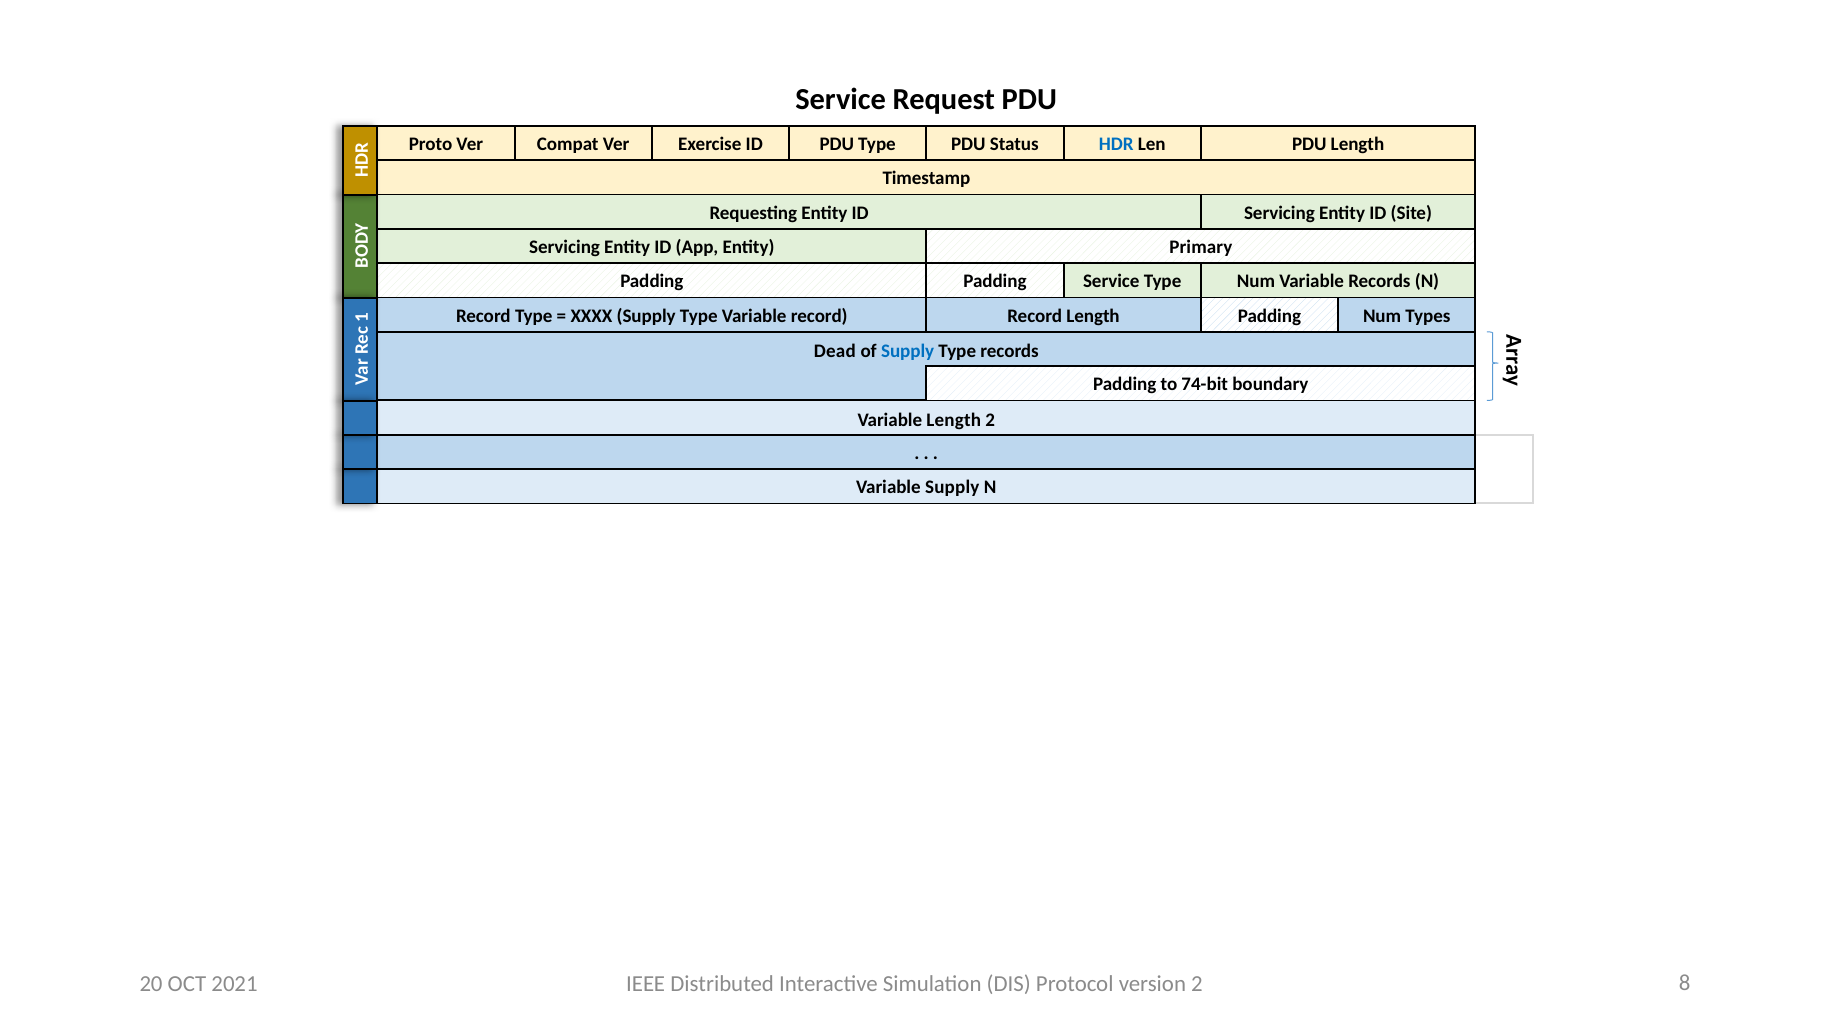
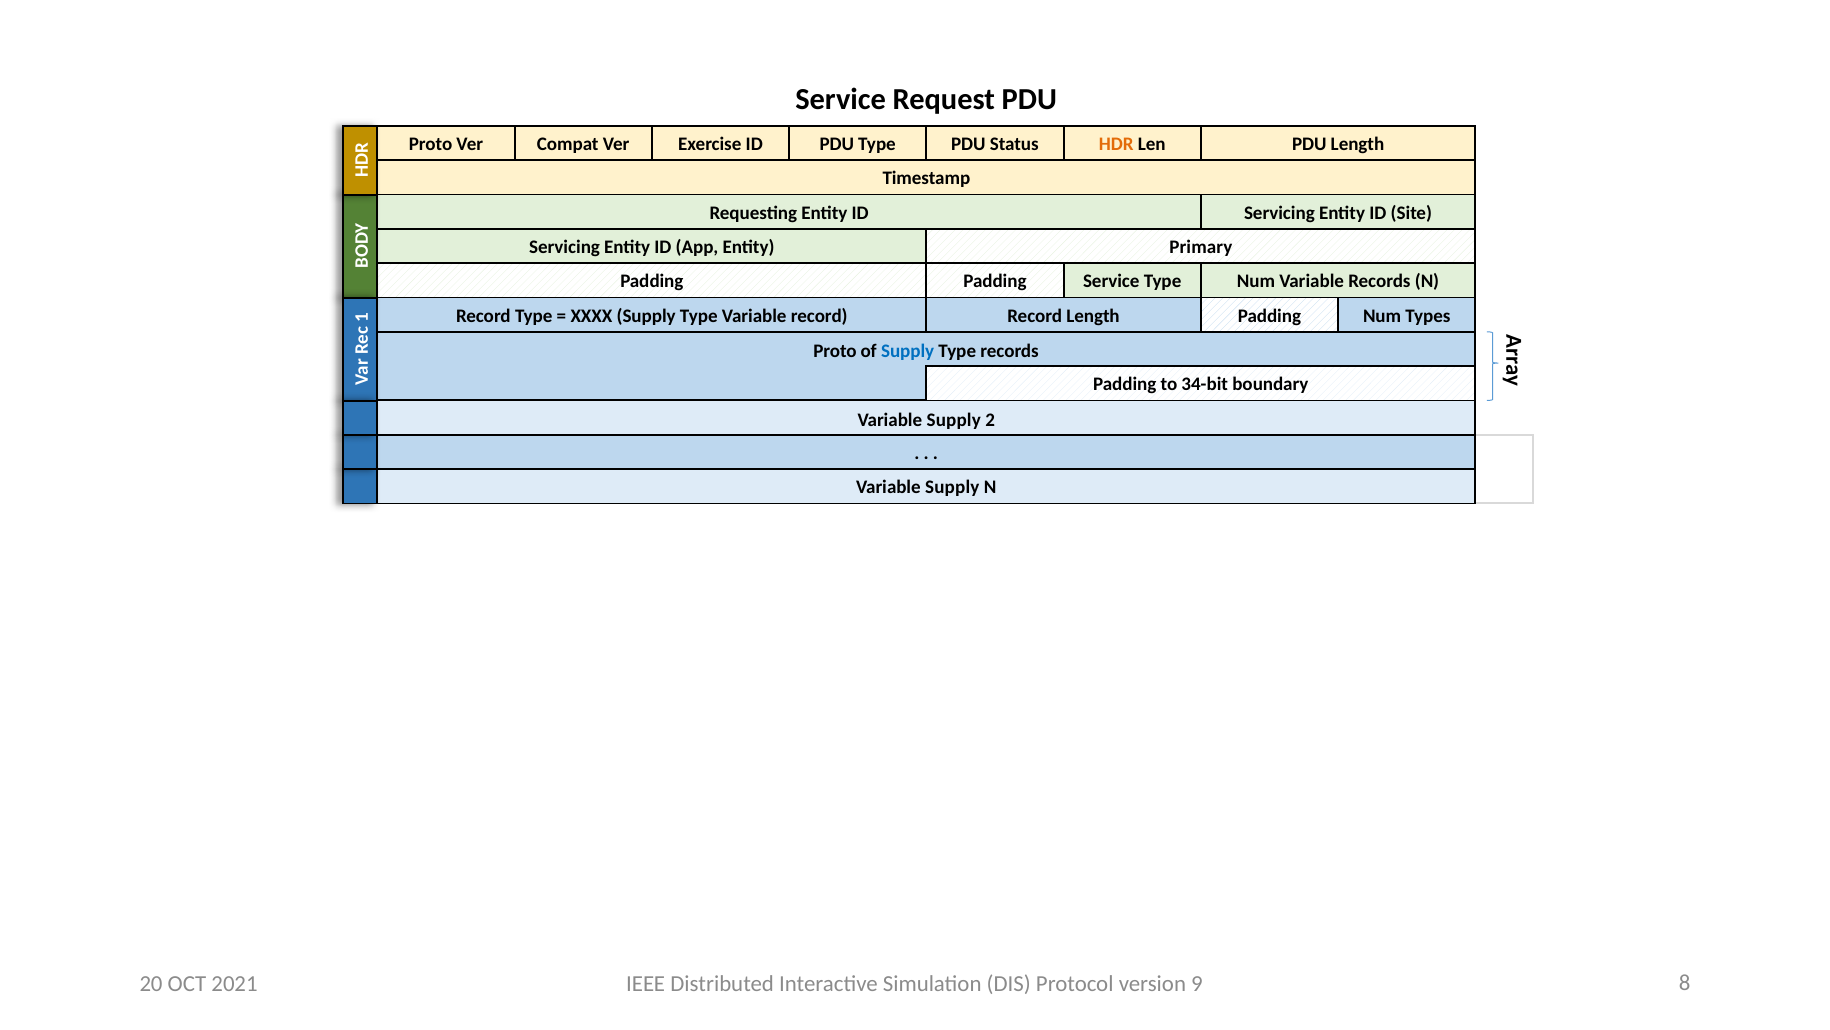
HDR colour: blue -> orange
Dead at (835, 351): Dead -> Proto
74-bit: 74-bit -> 34-bit
Length at (954, 420): Length -> Supply
version 2: 2 -> 9
